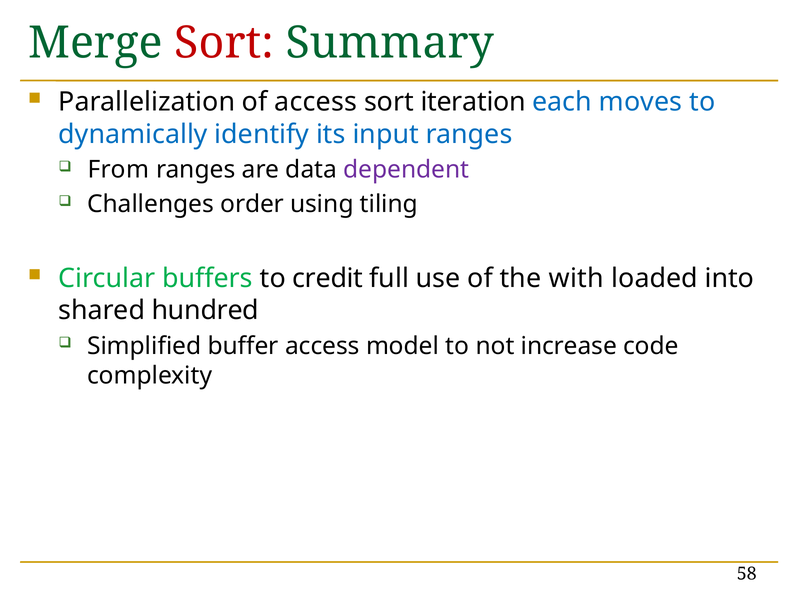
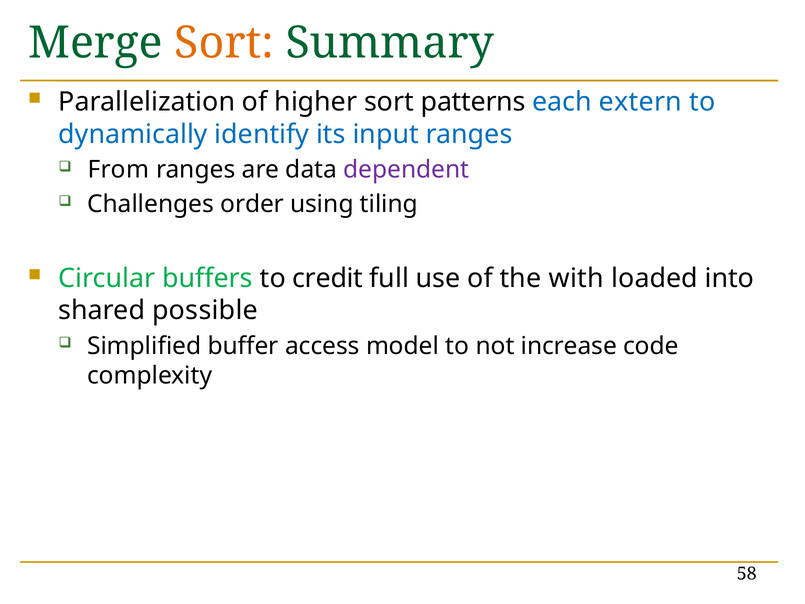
Sort at (224, 43) colour: red -> orange
of access: access -> higher
iteration: iteration -> patterns
moves: moves -> extern
hundred: hundred -> possible
